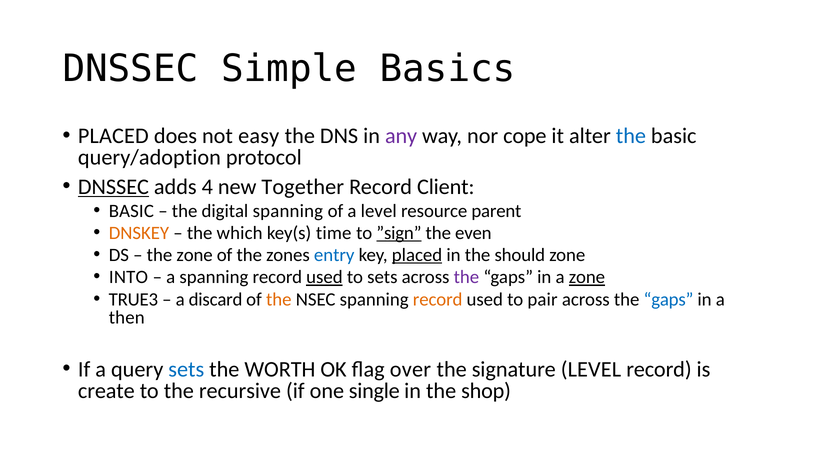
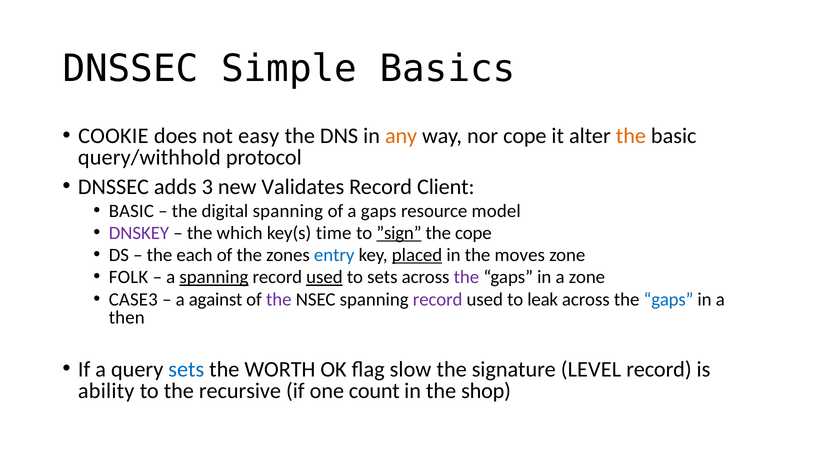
PLACED at (113, 136): PLACED -> COOKIE
any colour: purple -> orange
the at (631, 136) colour: blue -> orange
query/adoption: query/adoption -> query/withhold
DNSSEC at (113, 187) underline: present -> none
4: 4 -> 3
Together: Together -> Validates
a level: level -> gaps
parent: parent -> model
DNSKEY colour: orange -> purple
the even: even -> cope
the zone: zone -> each
should: should -> moves
INTO: INTO -> FOLK
spanning at (214, 277) underline: none -> present
zone at (587, 277) underline: present -> none
TRUE3: TRUE3 -> CASE3
discard: discard -> against
the at (279, 299) colour: orange -> purple
record at (438, 299) colour: orange -> purple
pair: pair -> leak
over: over -> slow
create: create -> ability
single: single -> count
